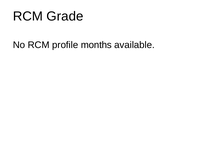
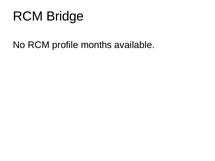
Grade: Grade -> Bridge
